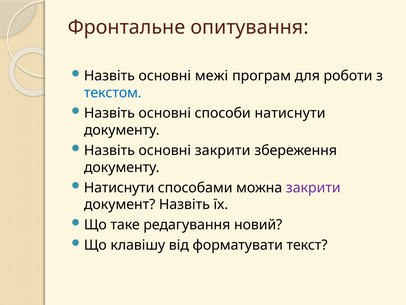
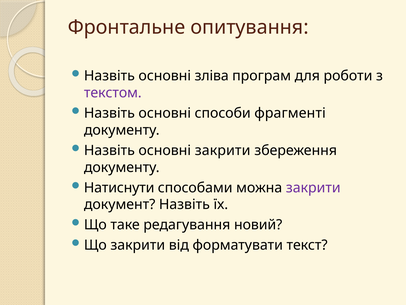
межі: межі -> зліва
текстом colour: blue -> purple
способи натиснути: натиснути -> фрагменті
Що клавішу: клавішу -> закрити
